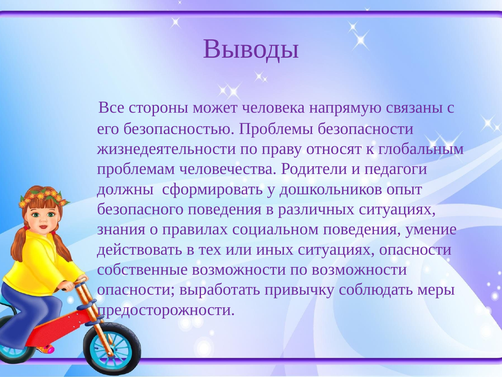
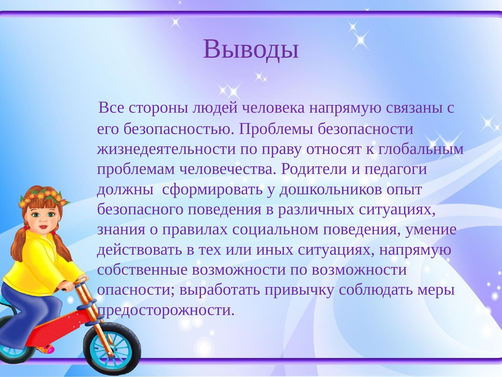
может: может -> людей
ситуациях опасности: опасности -> напрямую
